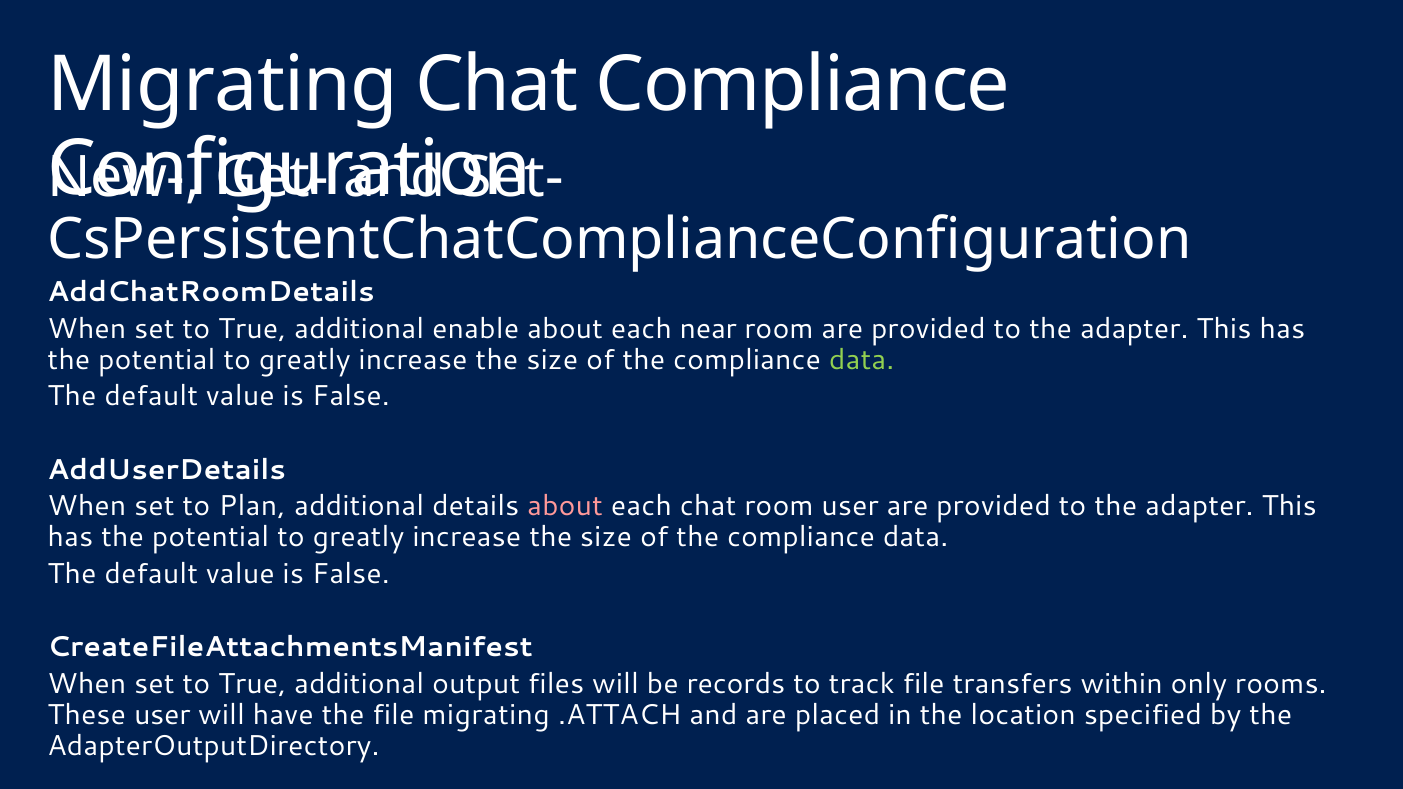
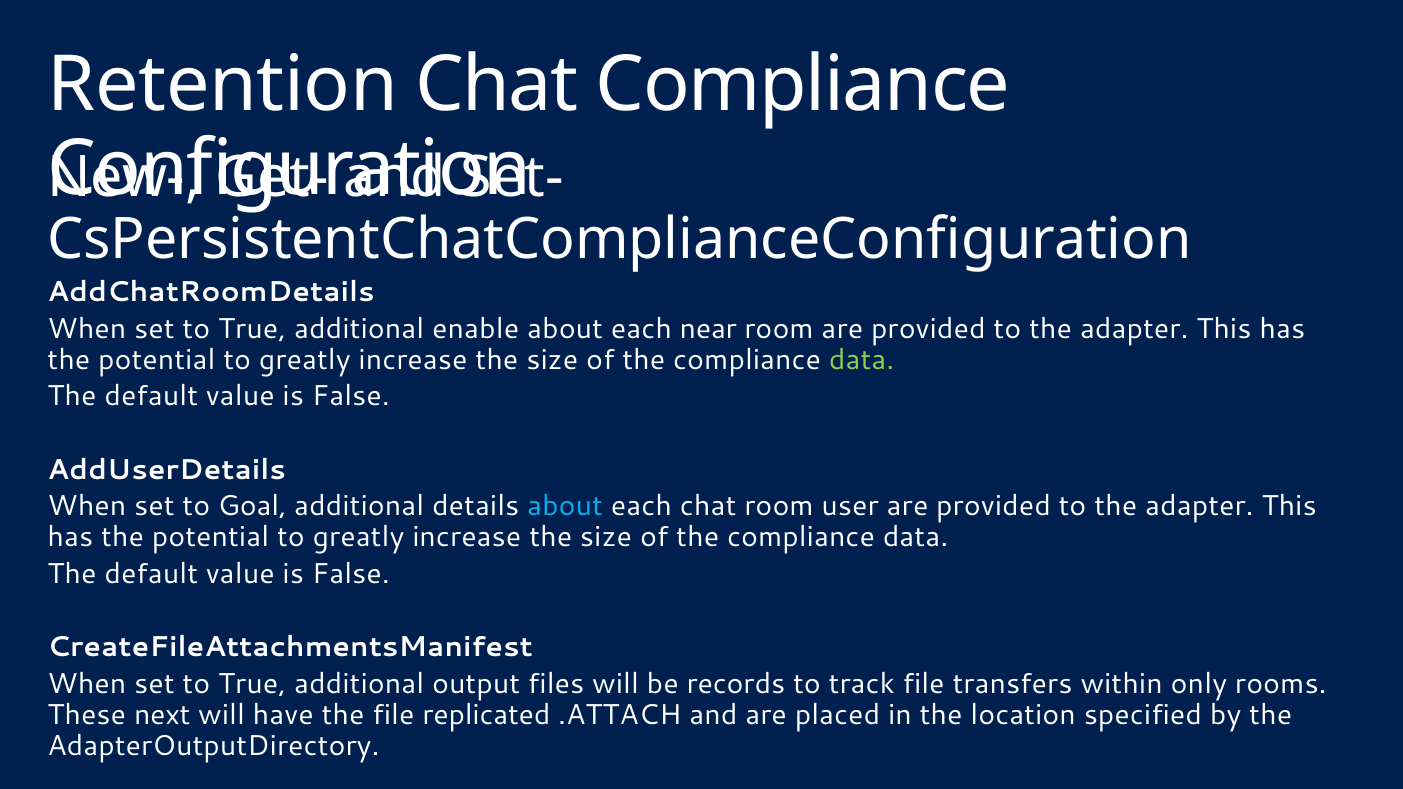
Migrating at (223, 85): Migrating -> Retention
Plan: Plan -> Goal
about at (565, 506) colour: pink -> light blue
These user: user -> next
file migrating: migrating -> replicated
